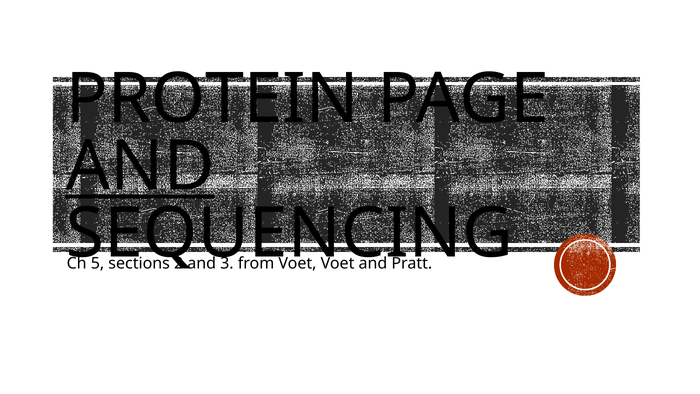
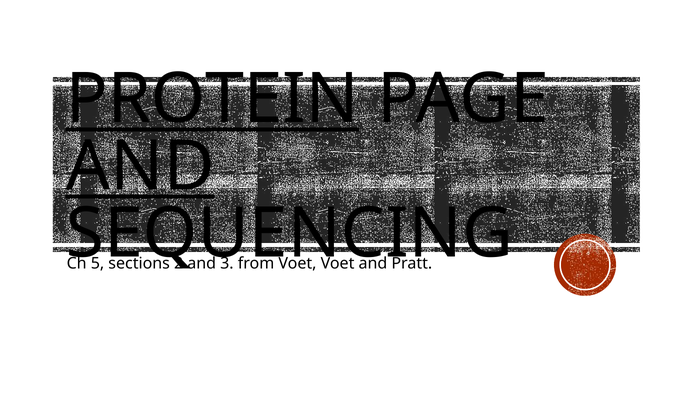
PROTEIN underline: none -> present
